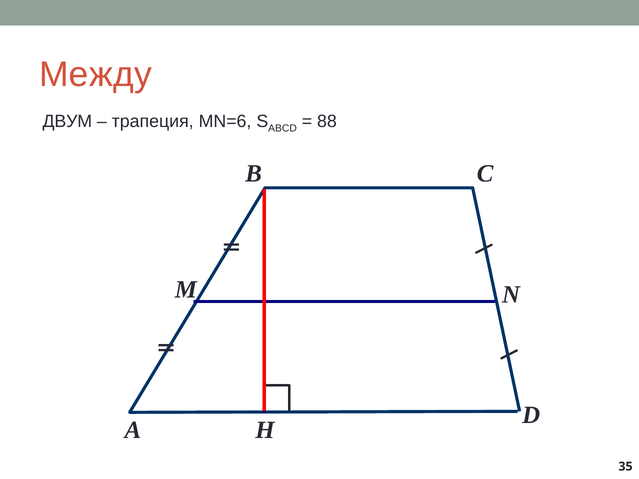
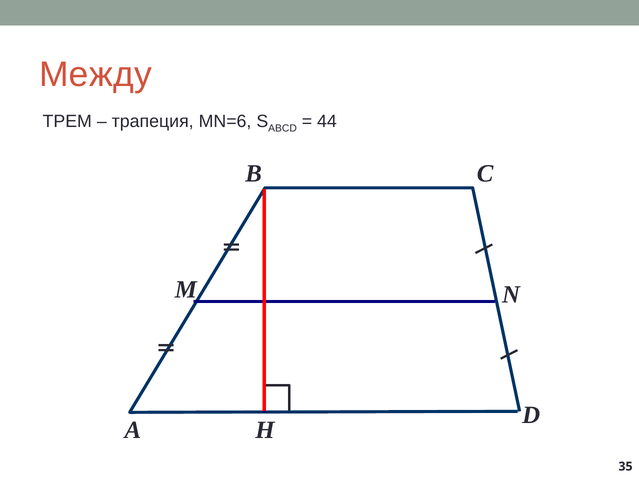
ДВУМ: ДВУМ -> ТРЕМ
88: 88 -> 44
